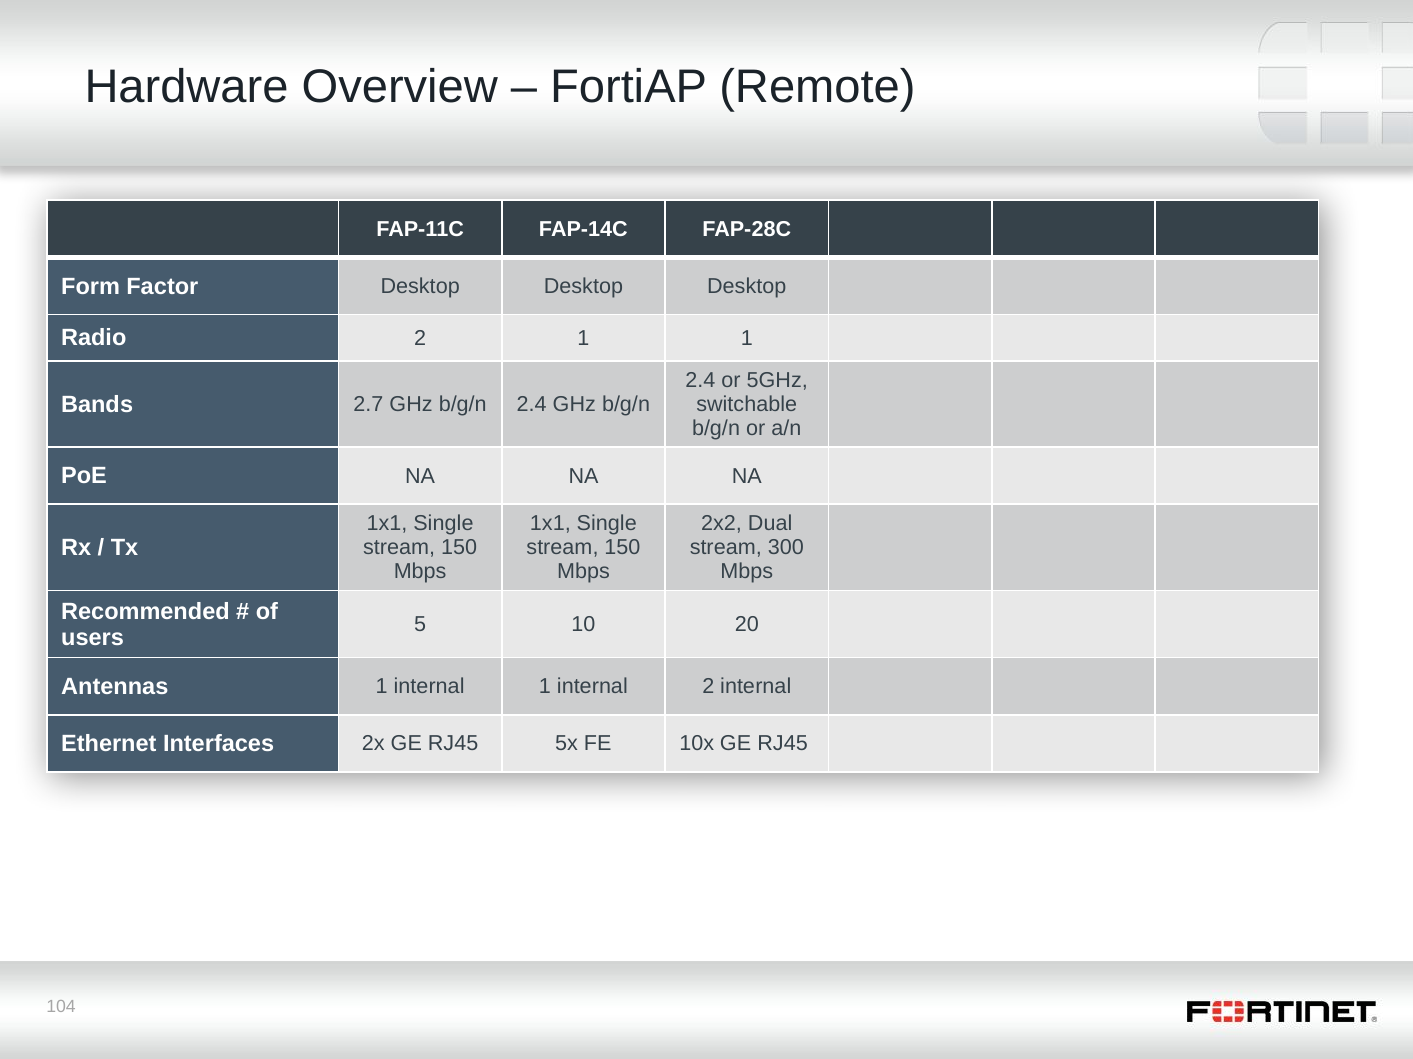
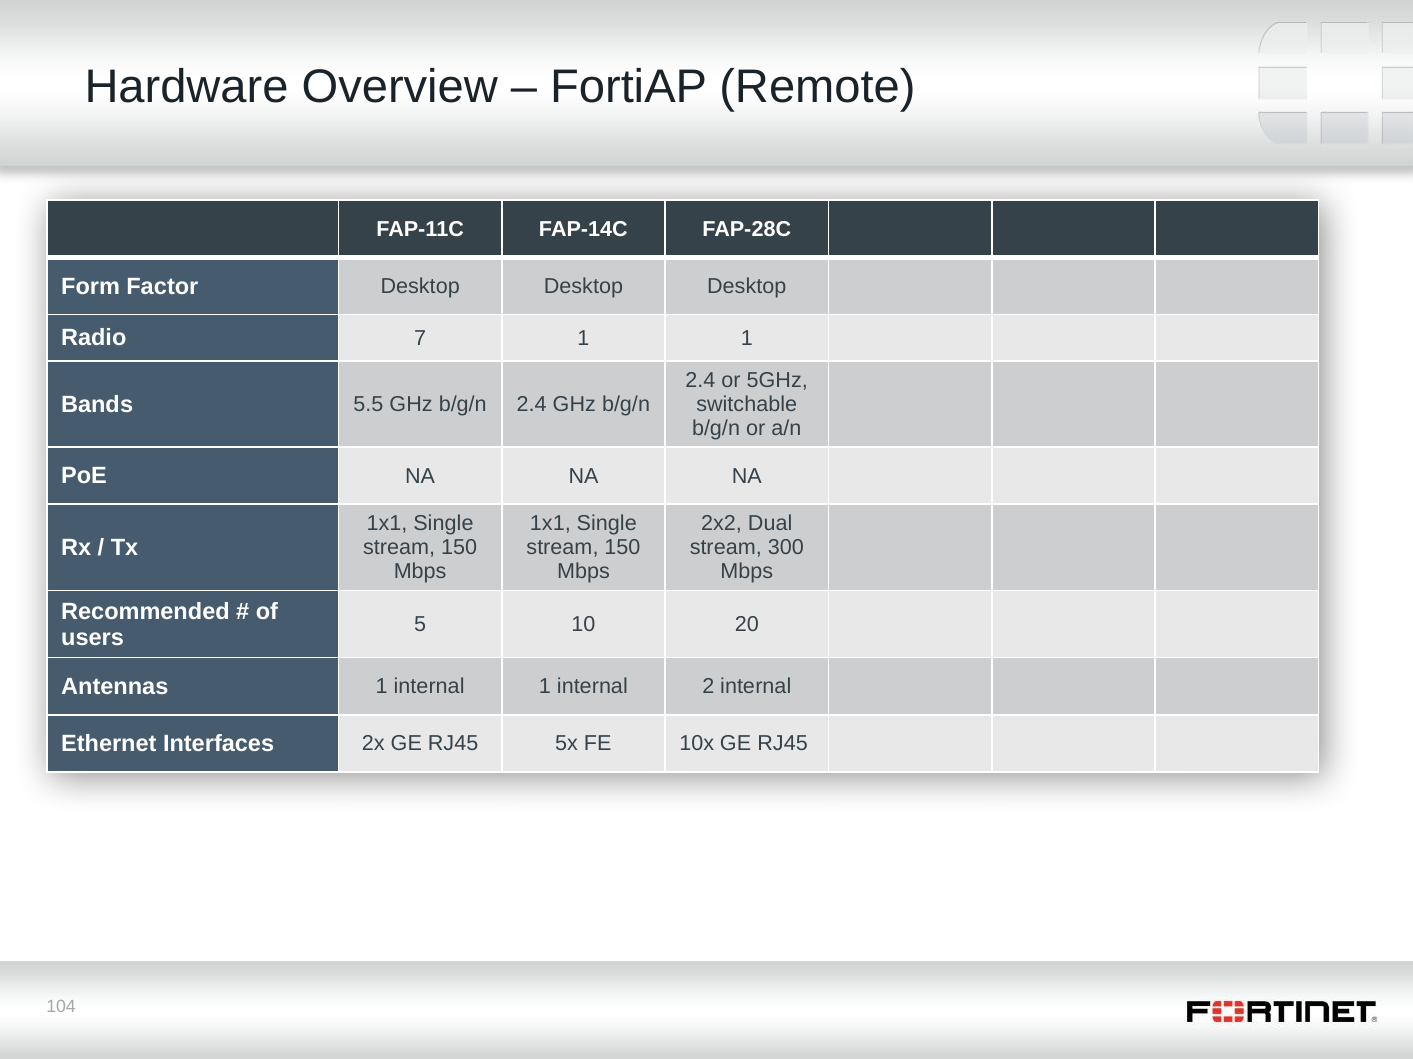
Radio 2: 2 -> 7
2.7: 2.7 -> 5.5
